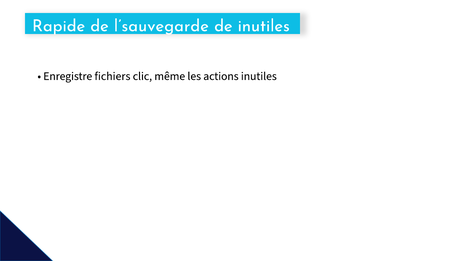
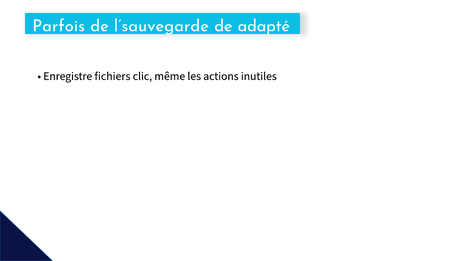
Rapide: Rapide -> Parfois
de inutiles: inutiles -> adapté
